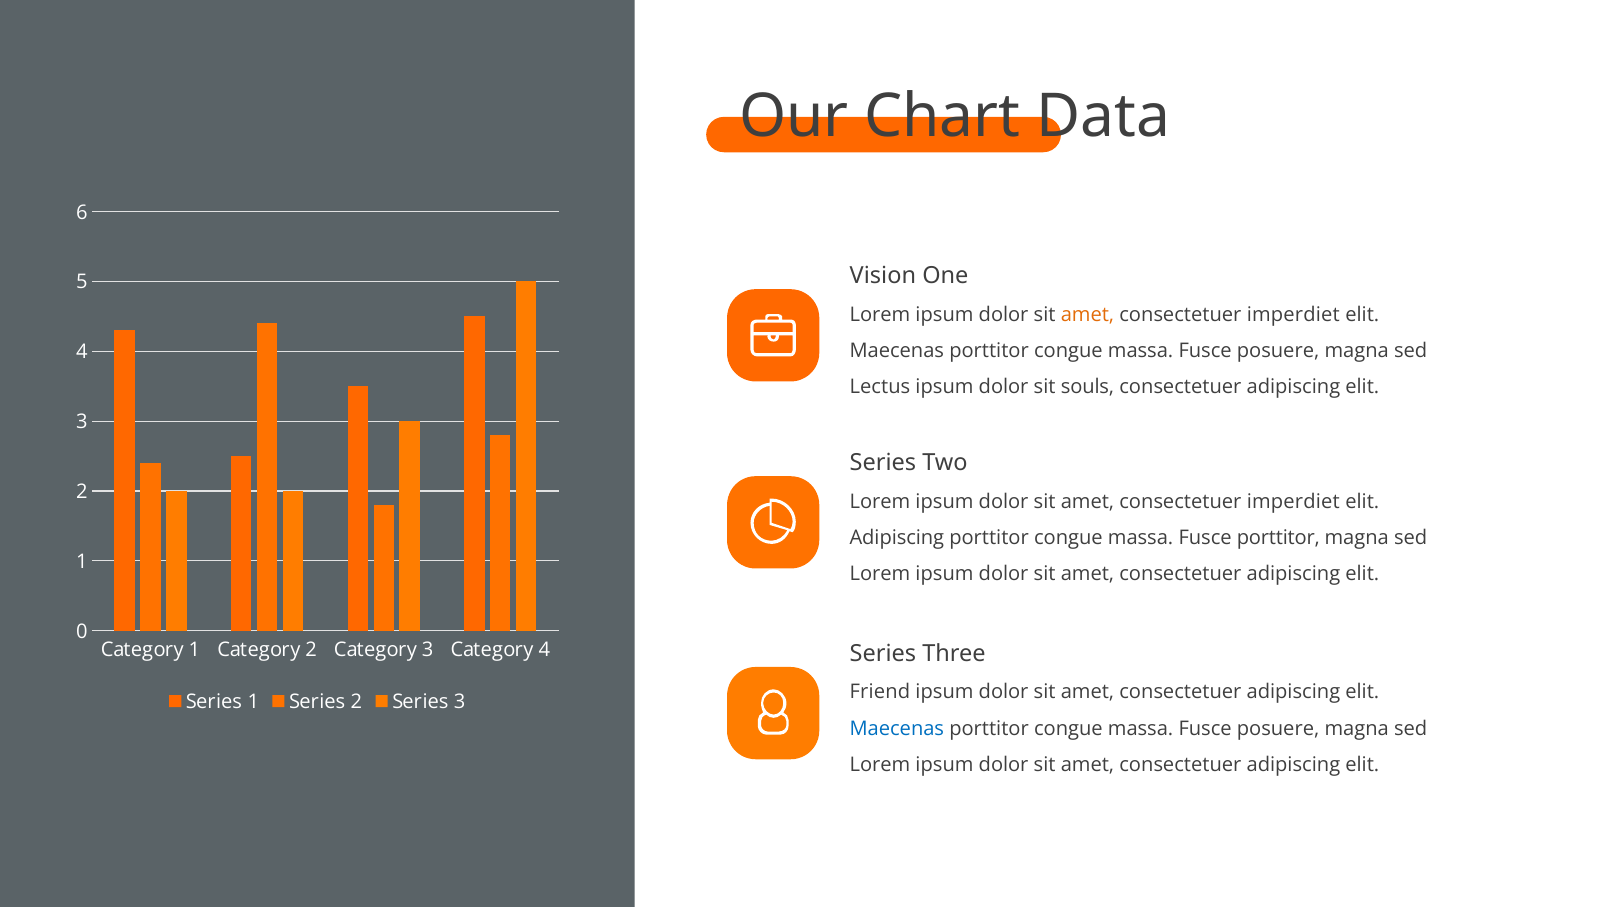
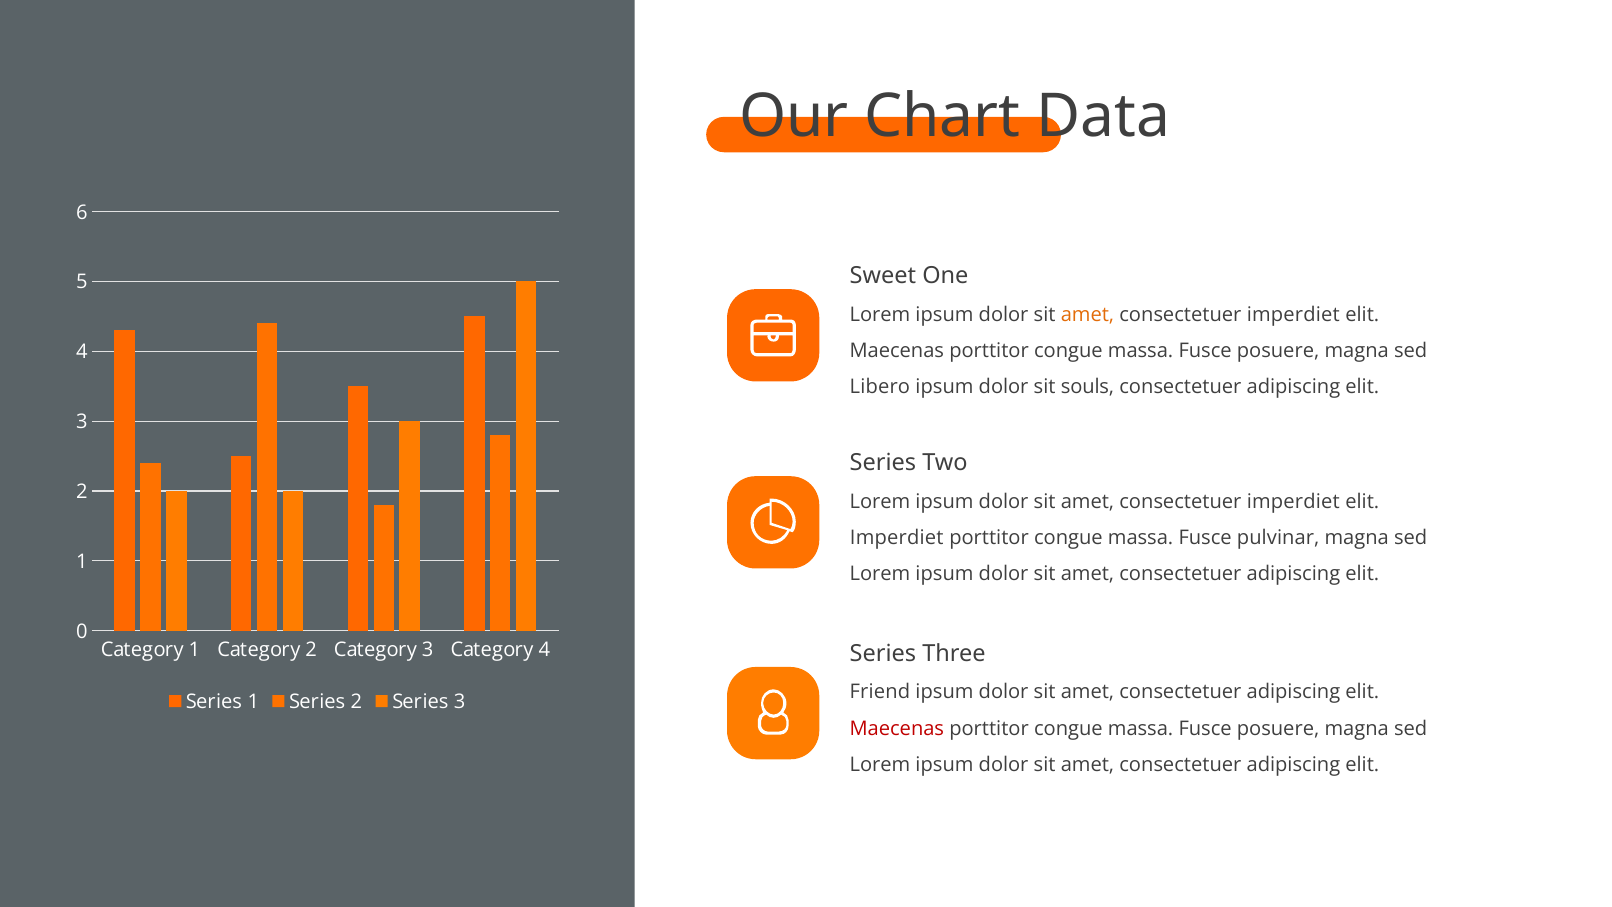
Vision: Vision -> Sweet
Lectus: Lectus -> Libero
Adipiscing at (897, 538): Adipiscing -> Imperdiet
Fusce porttitor: porttitor -> pulvinar
Maecenas at (897, 728) colour: blue -> red
